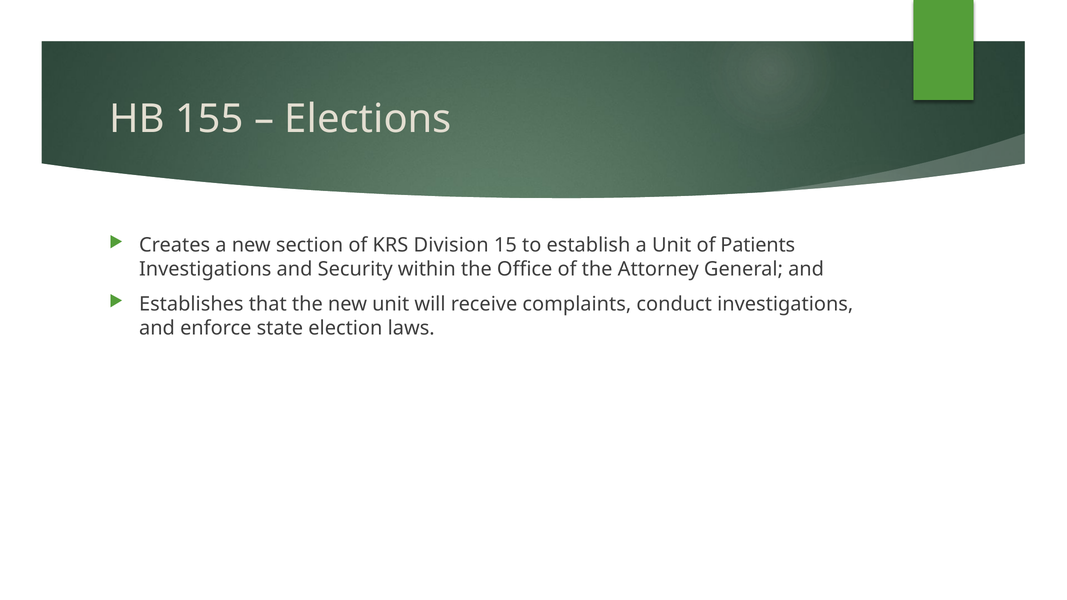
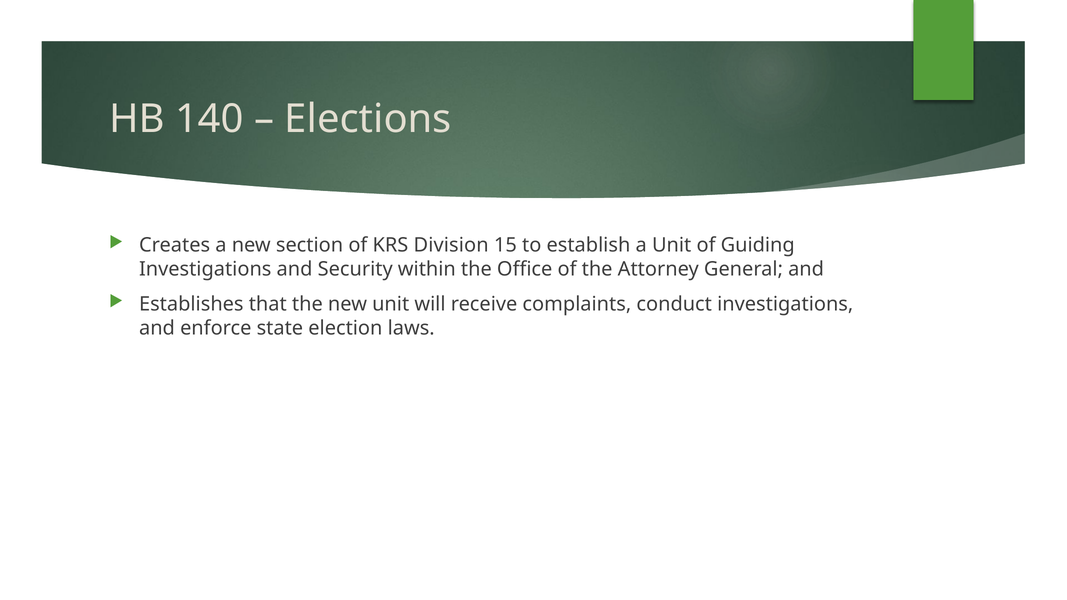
155: 155 -> 140
Patients: Patients -> Guiding
